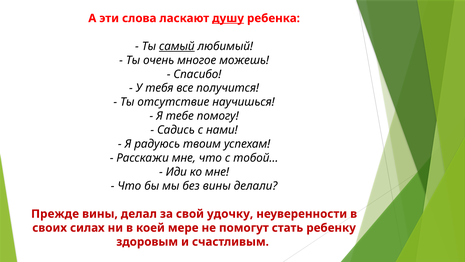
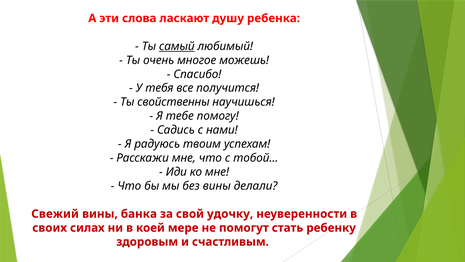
душу underline: present -> none
отсутствие: отсутствие -> свойственны
Прежде: Прежде -> Свежий
делал: делал -> банка
